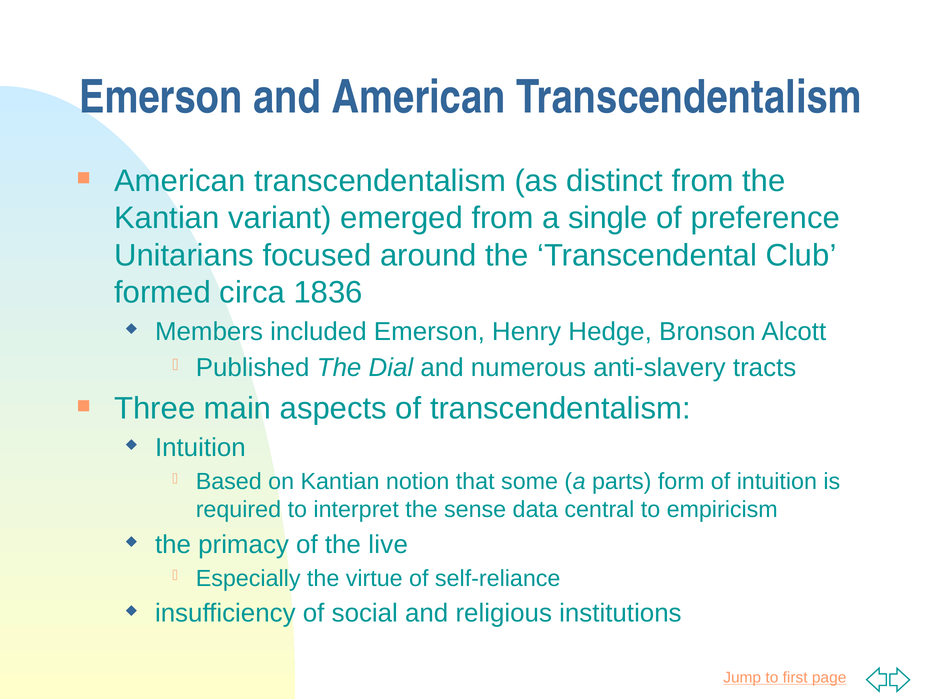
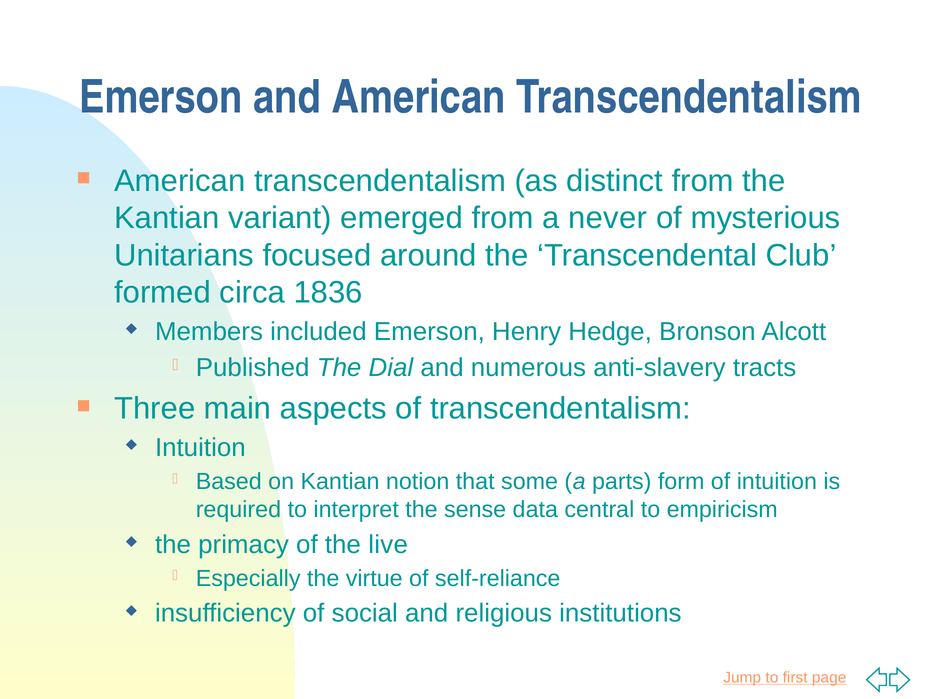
single: single -> never
preference: preference -> mysterious
